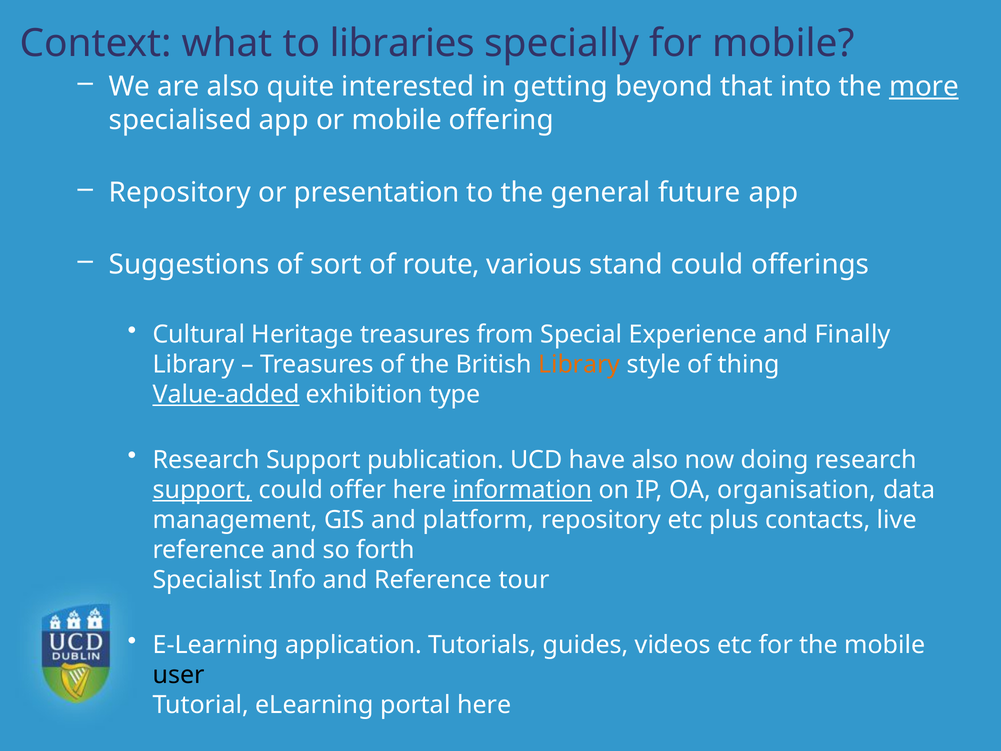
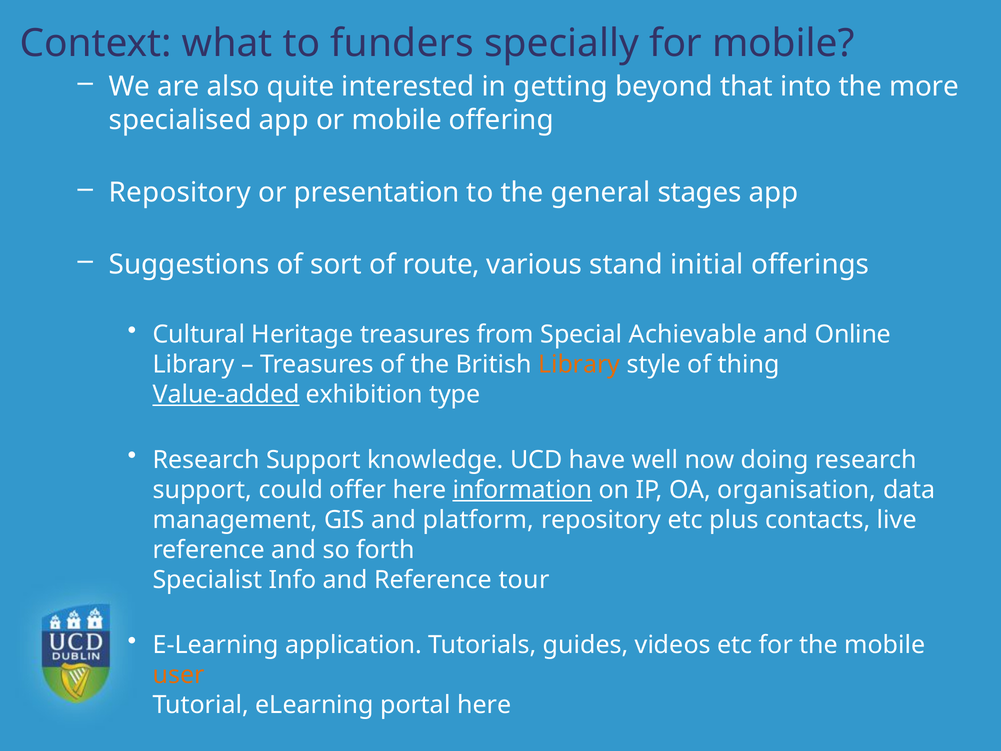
libraries: libraries -> funders
more underline: present -> none
future: future -> stages
stand could: could -> initial
Experience: Experience -> Achievable
Finally: Finally -> Online
publication: publication -> knowledge
have also: also -> well
support at (202, 490) underline: present -> none
user colour: black -> orange
